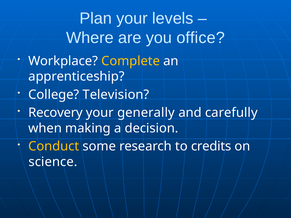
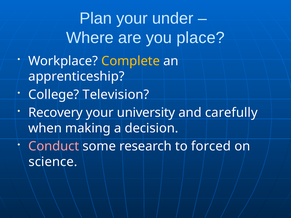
levels: levels -> under
office: office -> place
generally: generally -> university
Conduct colour: yellow -> pink
credits: credits -> forced
